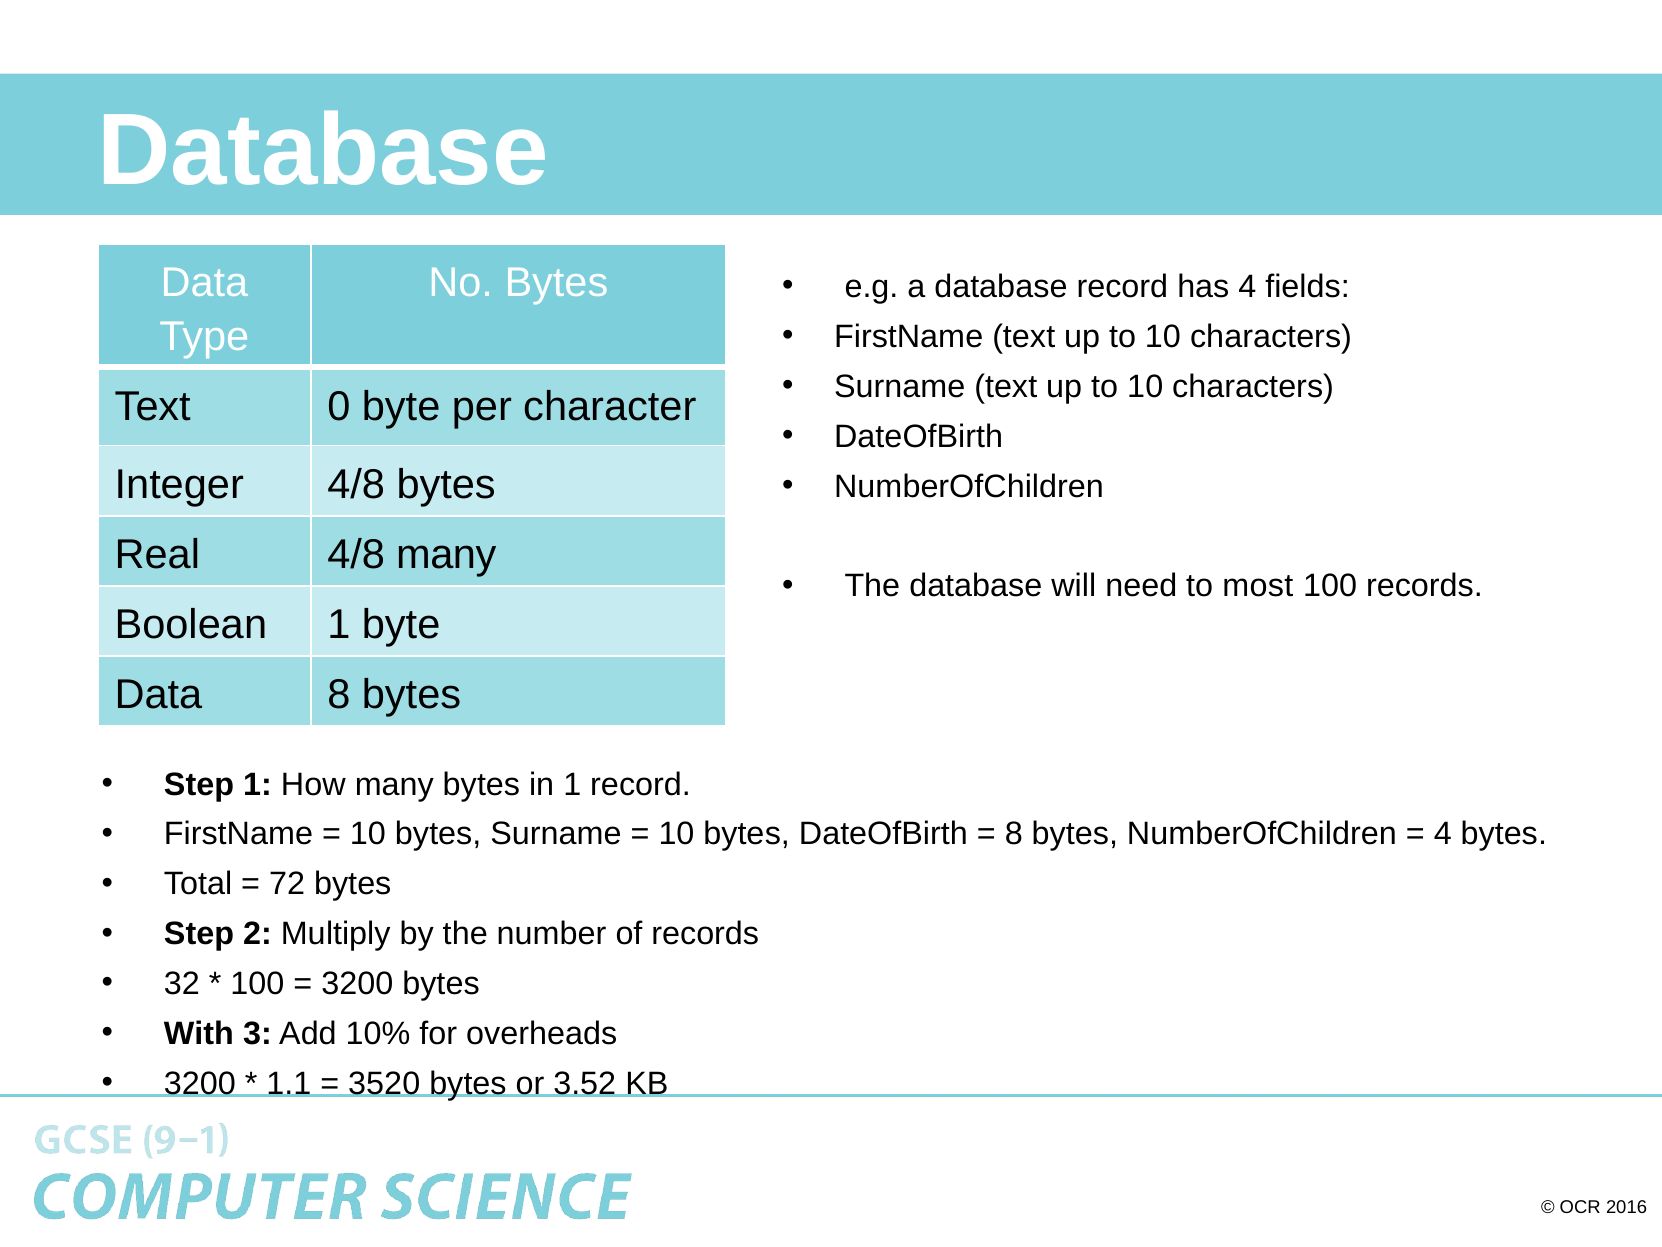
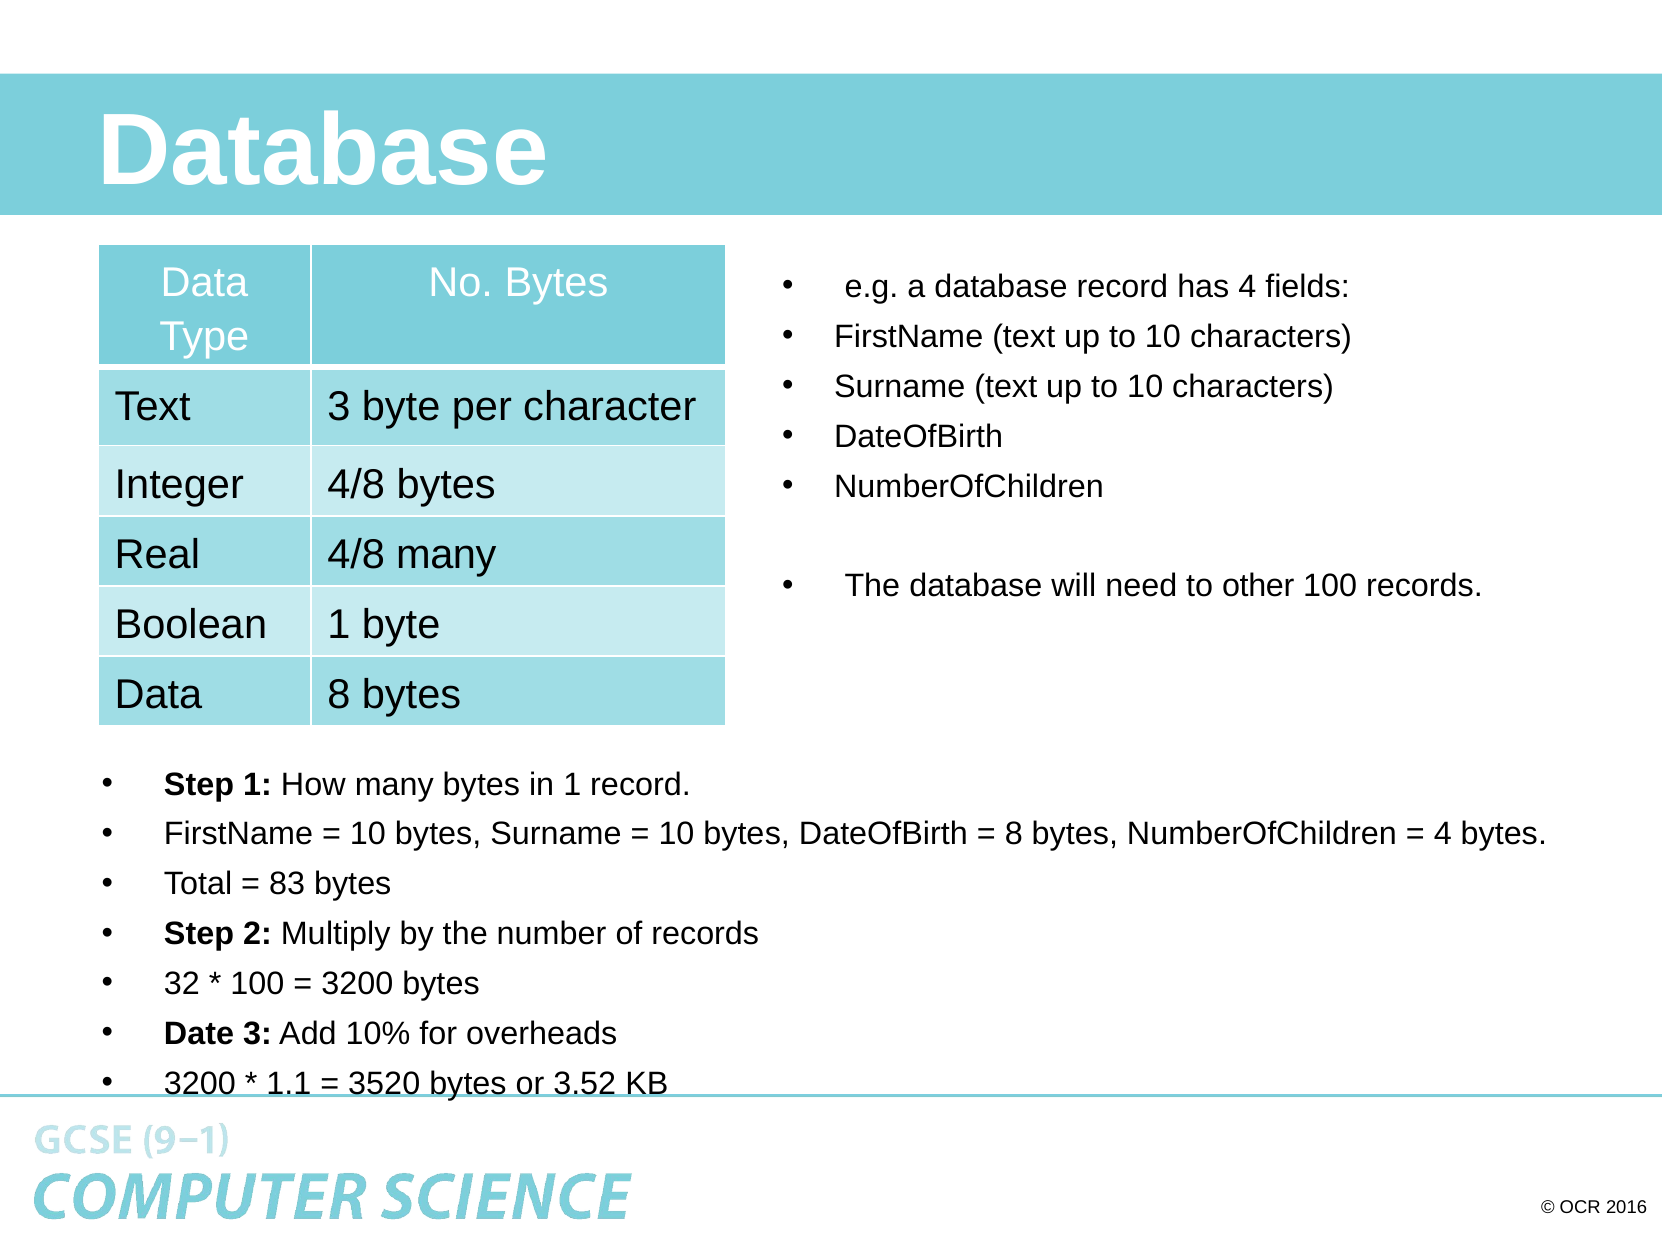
Text 0: 0 -> 3
most: most -> other
72: 72 -> 83
With: With -> Date
